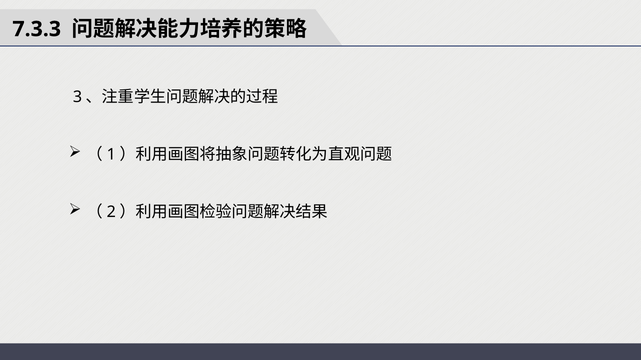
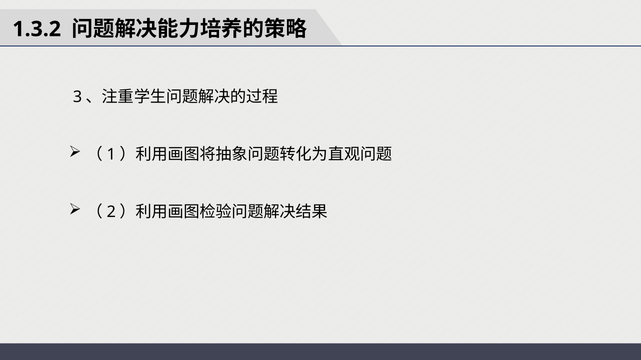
7.3.3: 7.3.3 -> 1.3.2
